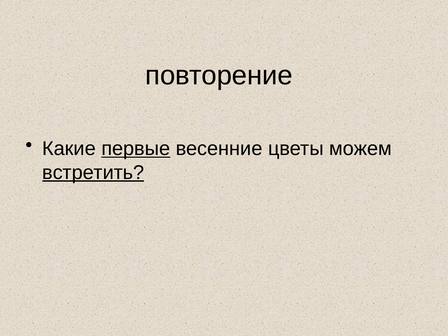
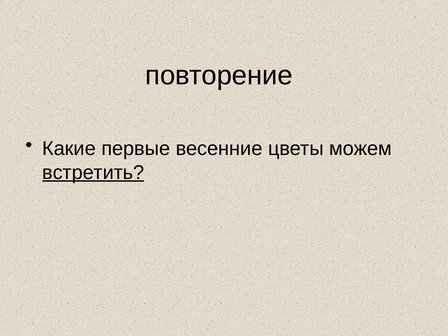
первые underline: present -> none
